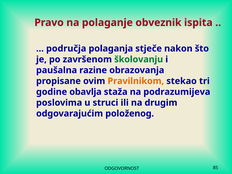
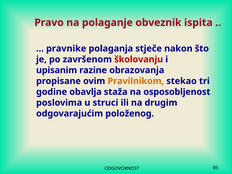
područja: područja -> pravnike
školovanju colour: green -> red
paušalna: paušalna -> upisanim
podrazumijeva: podrazumijeva -> osposobljenost
